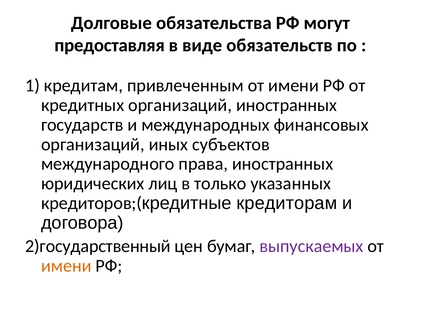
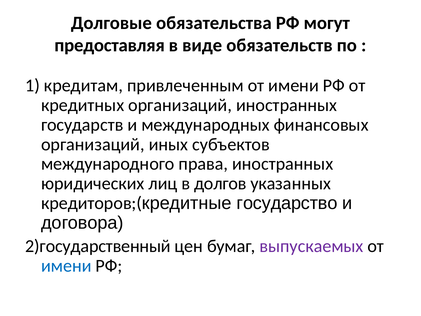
только: только -> долгов
кредиторам: кредиторам -> государство
имени at (66, 266) colour: orange -> blue
